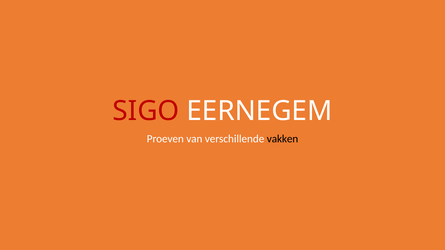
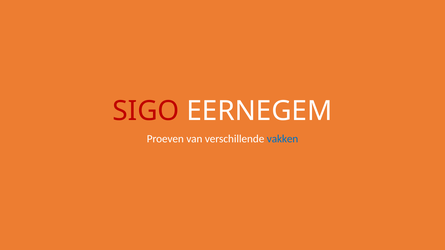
vakken colour: black -> blue
